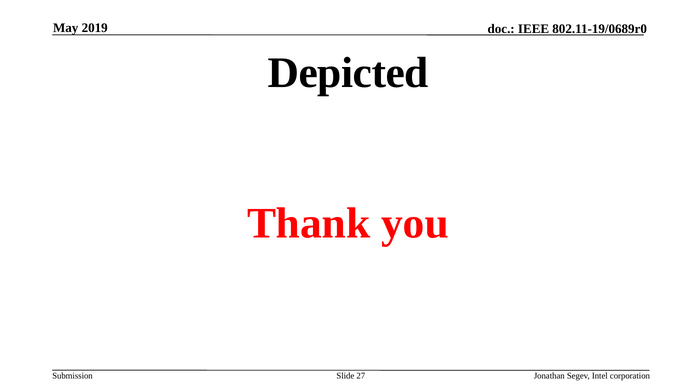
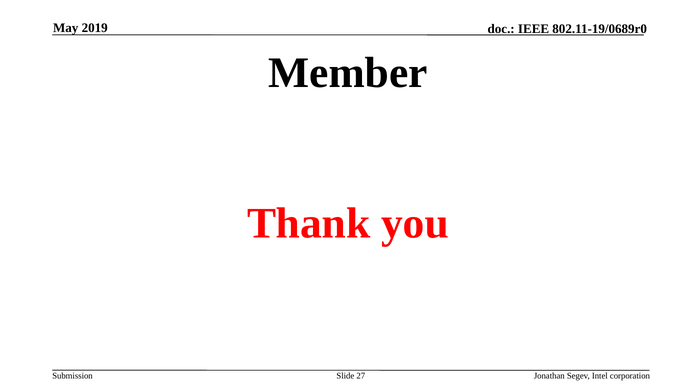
Depicted: Depicted -> Member
